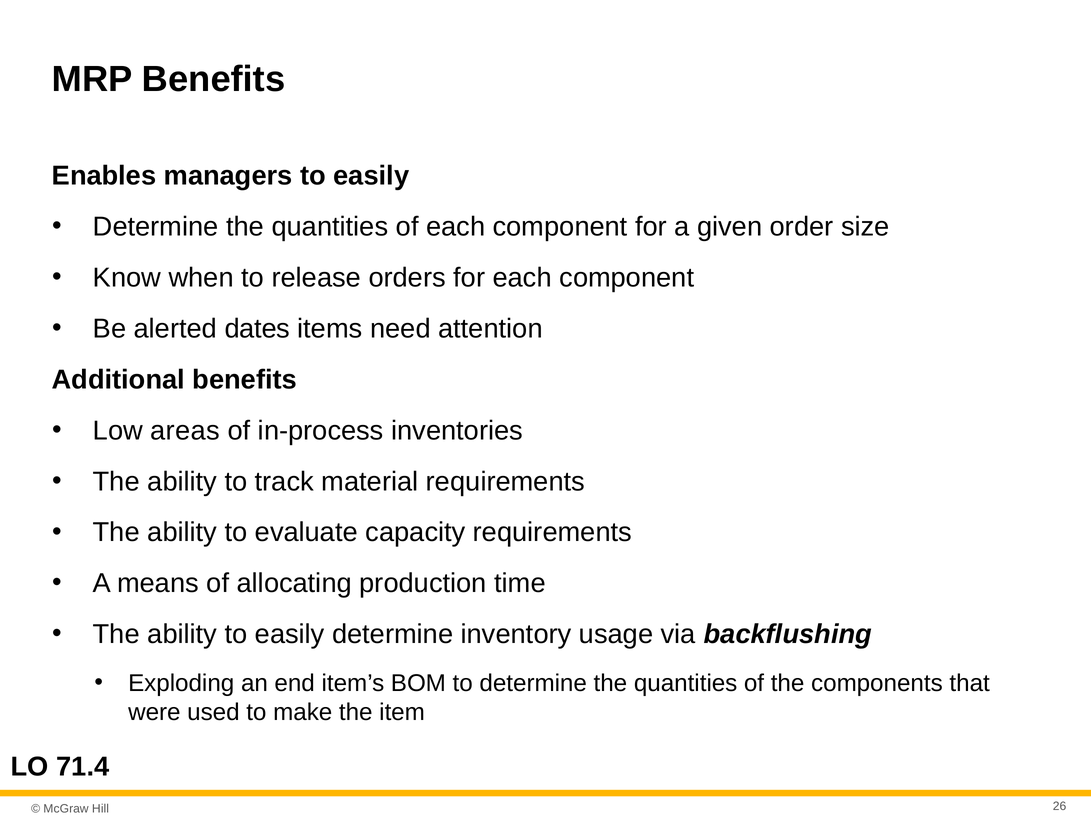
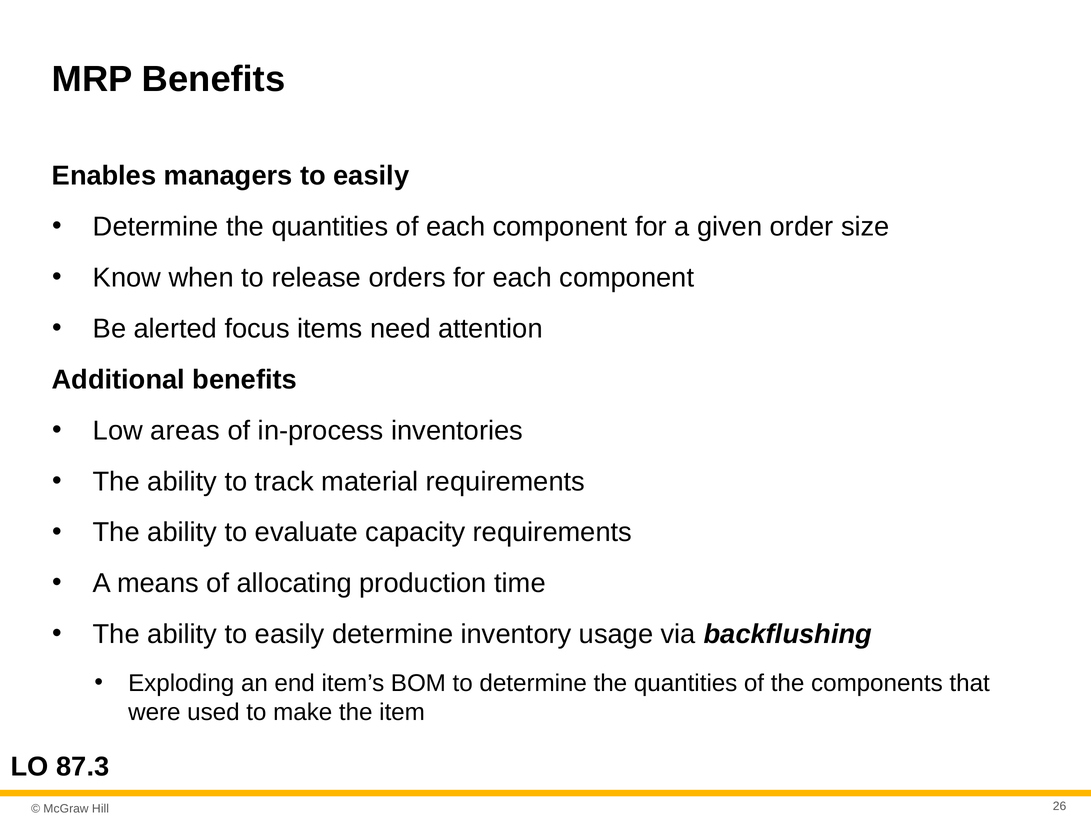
dates: dates -> focus
71.4: 71.4 -> 87.3
